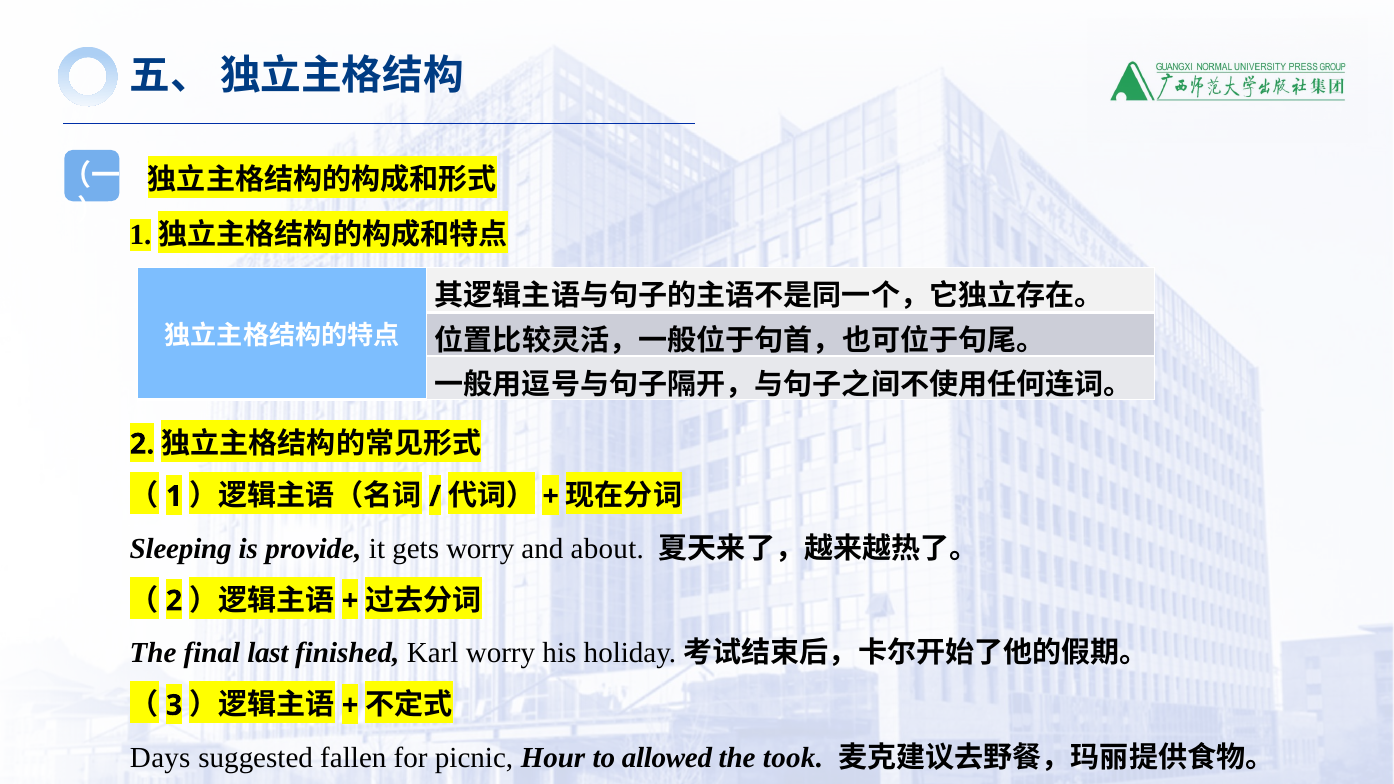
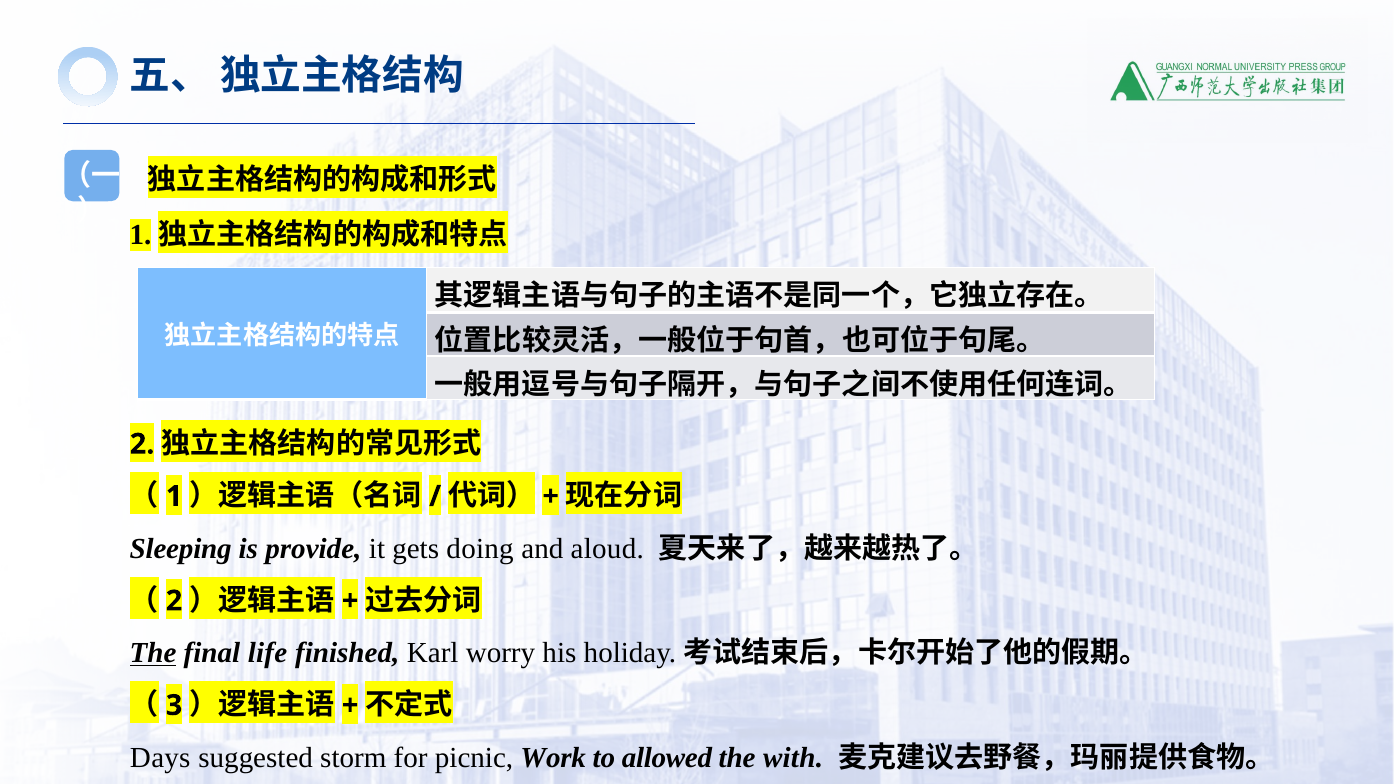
gets worry: worry -> doing
about: about -> aloud
The at (153, 653) underline: none -> present
last: last -> life
fallen: fallen -> storm
Hour: Hour -> Work
took: took -> with
